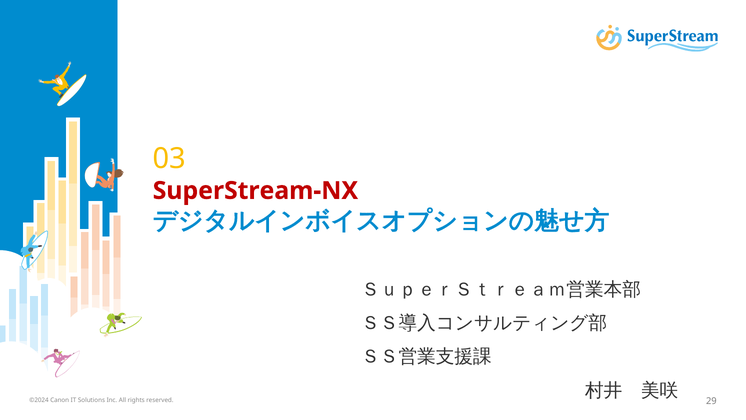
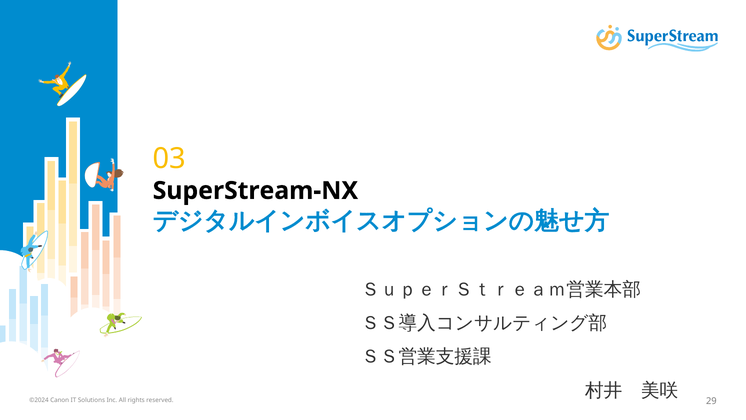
SuperStream-NX colour: red -> black
